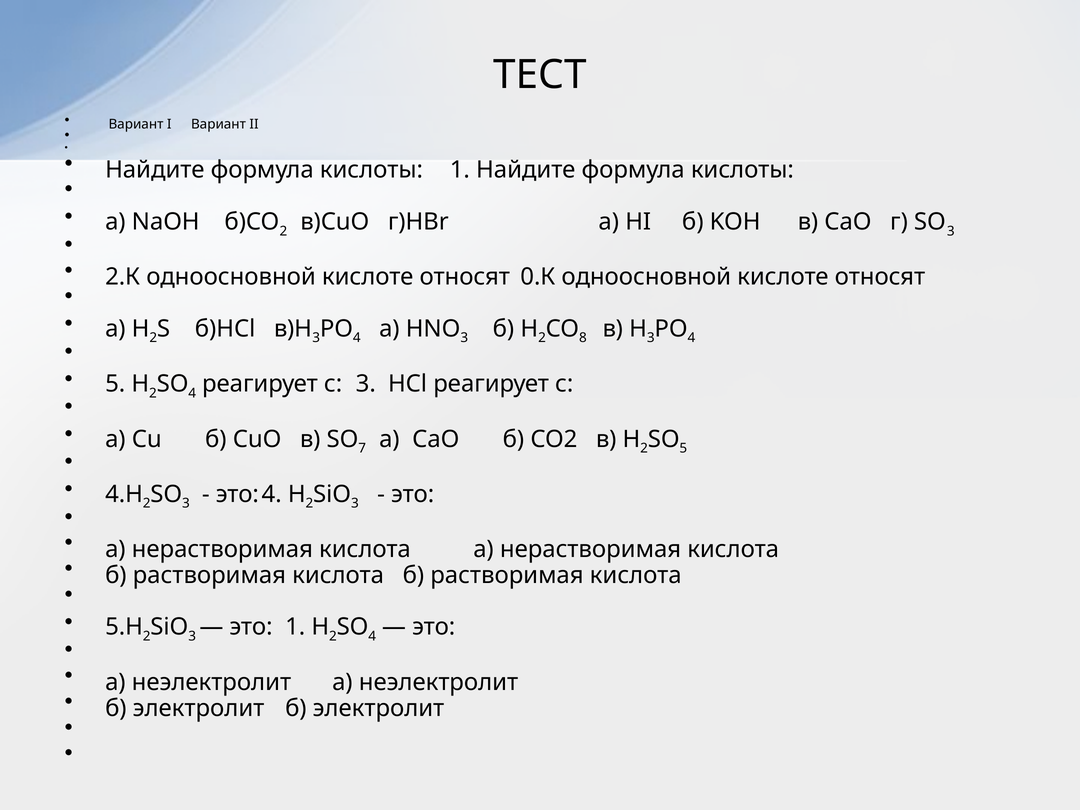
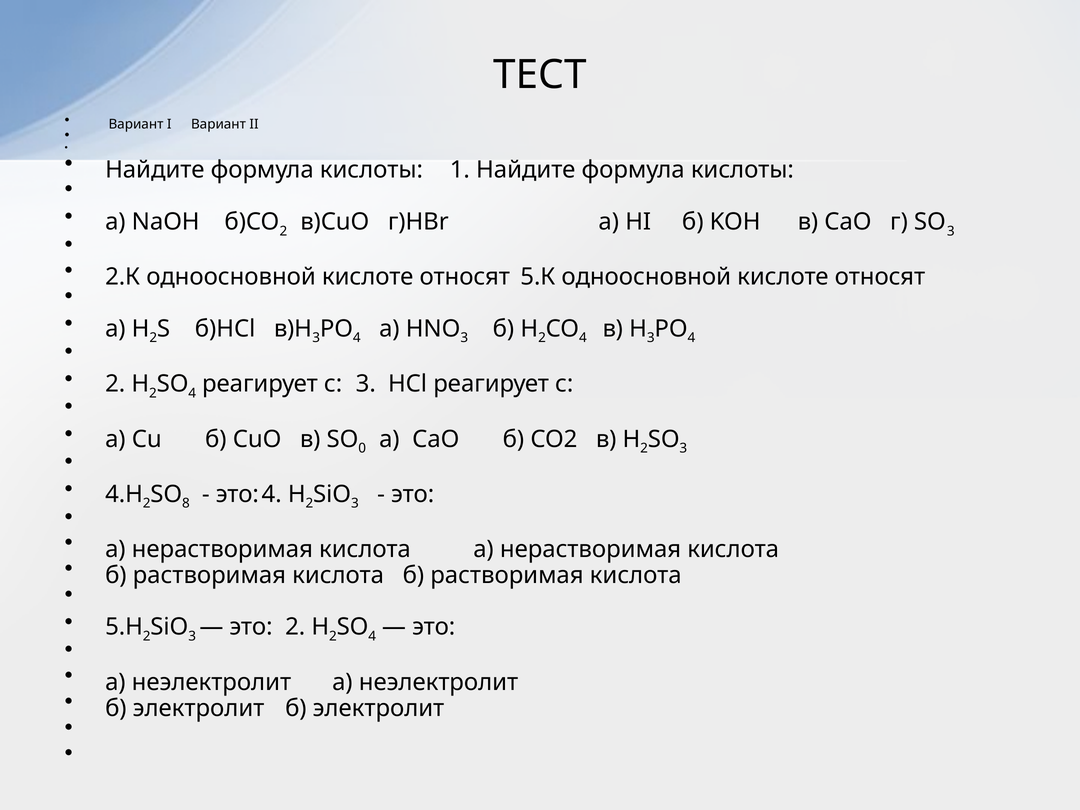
0.К: 0.К -> 5.К
8 at (583, 338): 8 -> 4
5 at (115, 384): 5 -> 2
7: 7 -> 0
5 at (683, 448): 5 -> 3
3 at (186, 503): 3 -> 8
это 1: 1 -> 2
